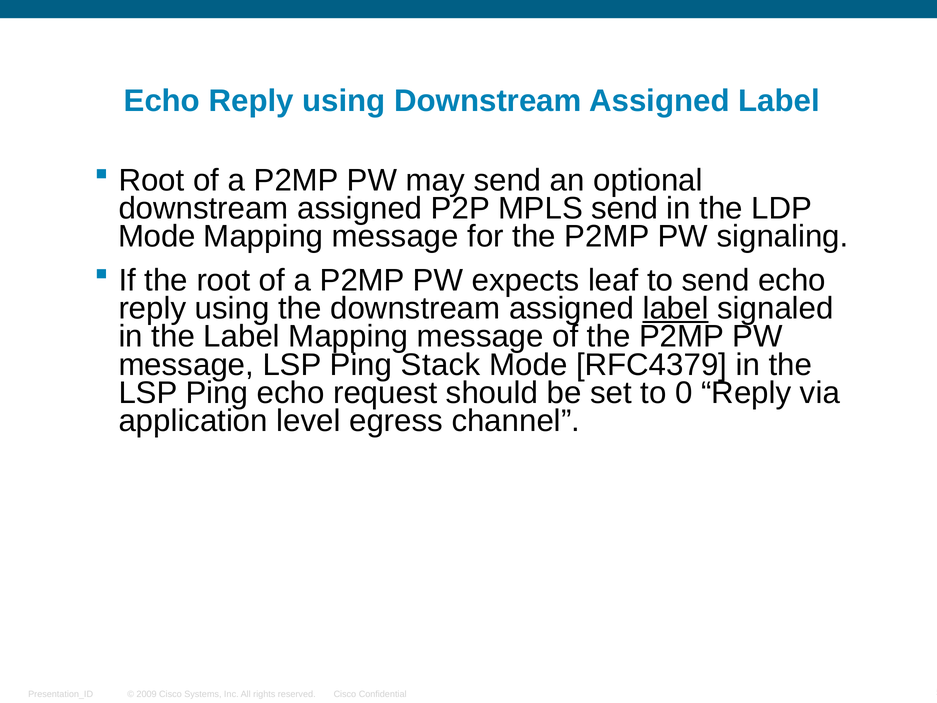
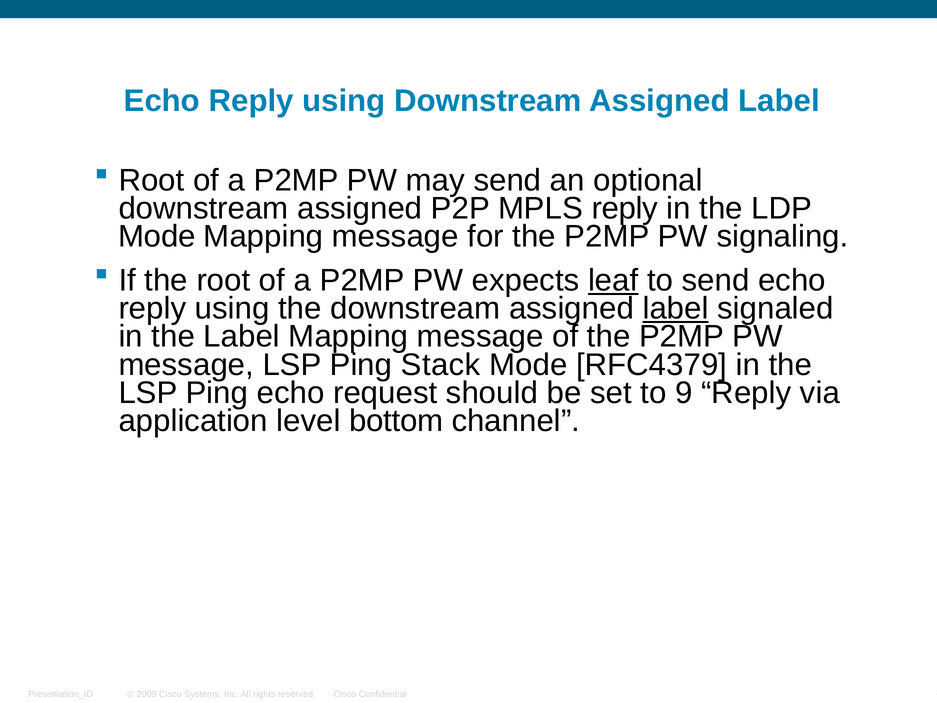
MPLS send: send -> reply
leaf underline: none -> present
0: 0 -> 9
egress: egress -> bottom
